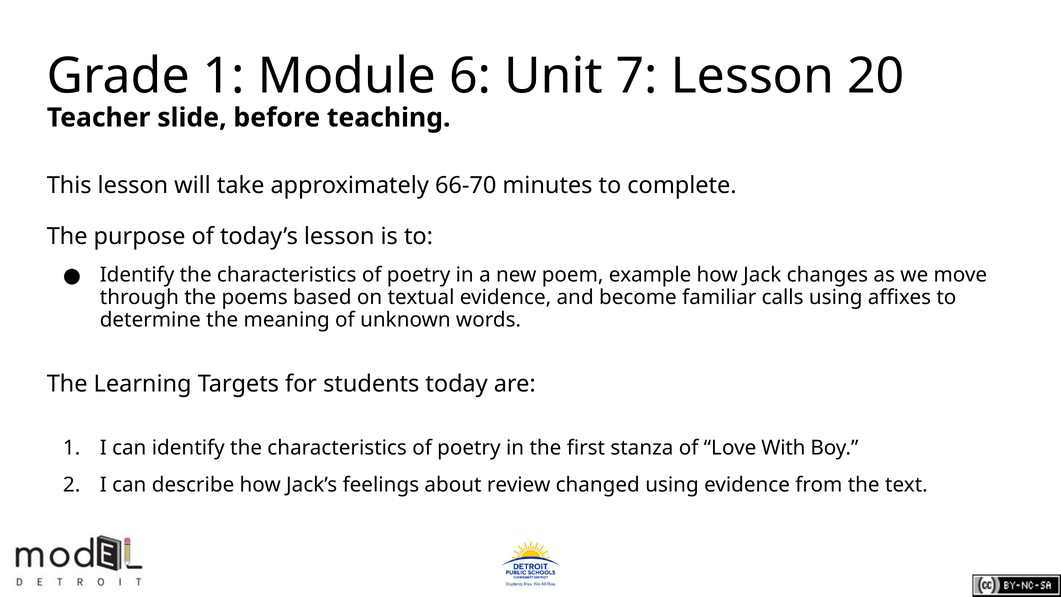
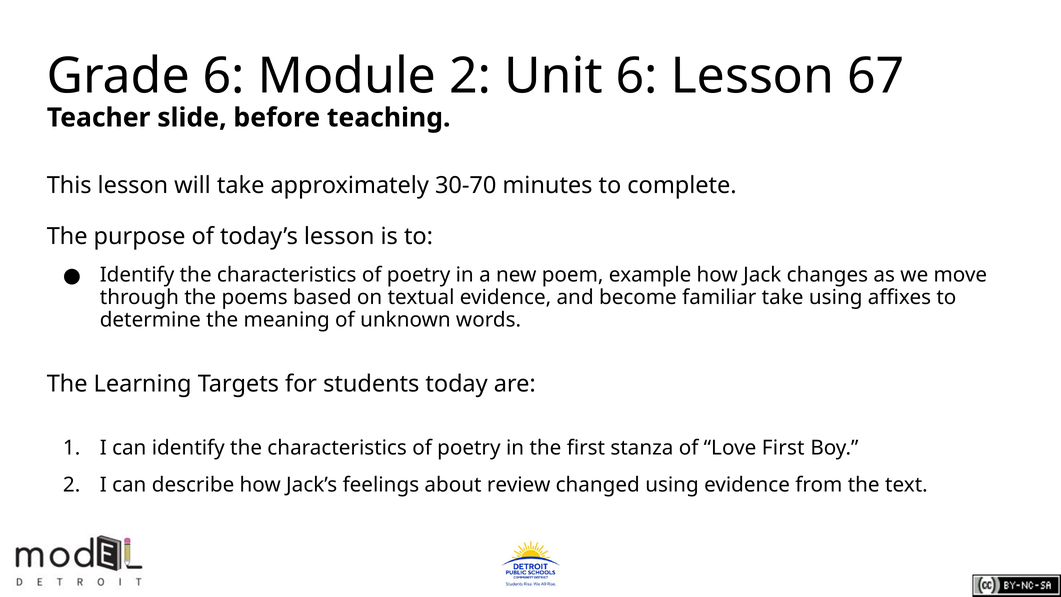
Grade 1: 1 -> 6
Module 6: 6 -> 2
Unit 7: 7 -> 6
20: 20 -> 67
66-70: 66-70 -> 30-70
familiar calls: calls -> take
Love With: With -> First
